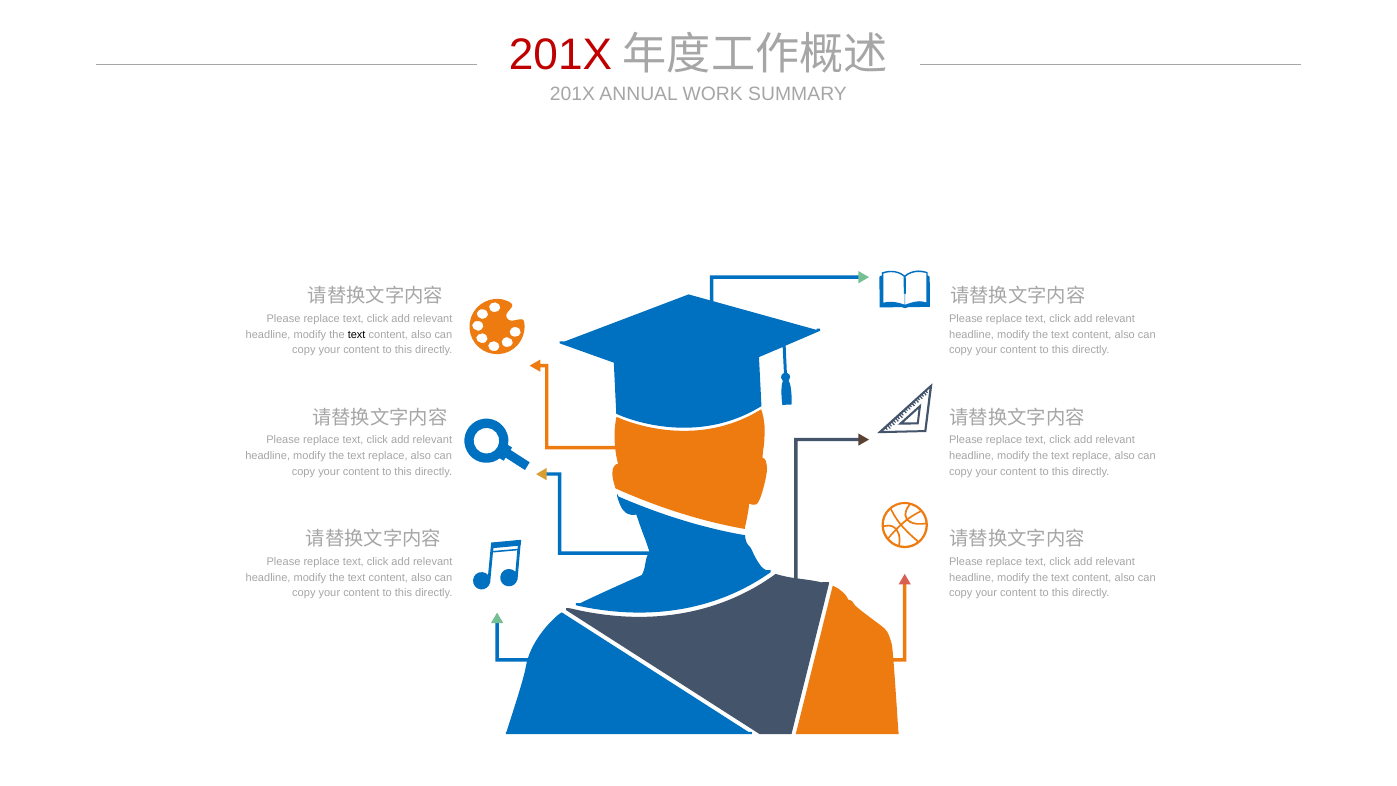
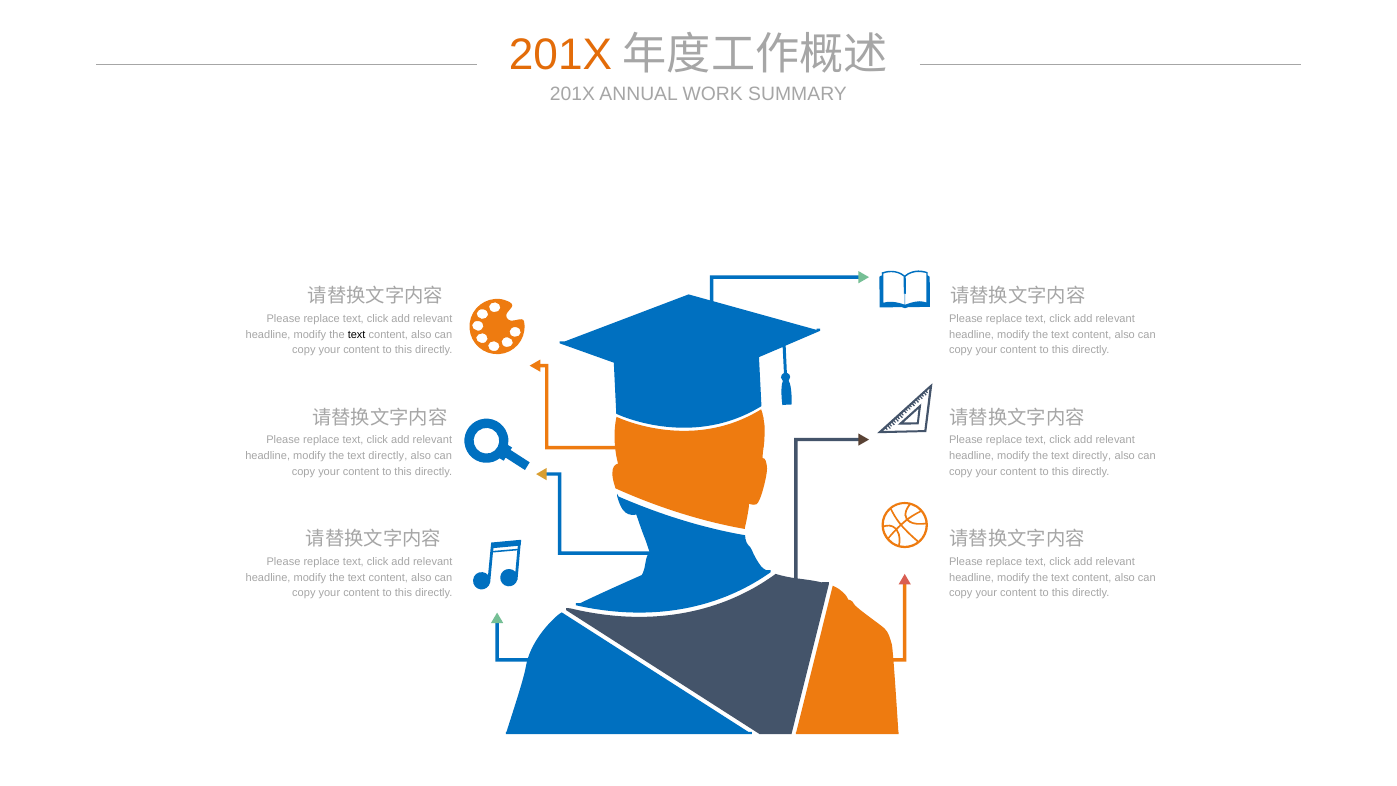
201X at (560, 55) colour: red -> orange
replace at (388, 456): replace -> directly
replace at (1092, 456): replace -> directly
